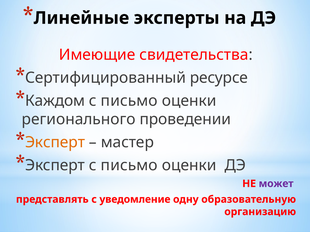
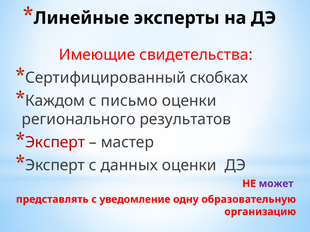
ресурсе: ресурсе -> скобках
проведении: проведении -> результатов
Эксперт at (55, 143) colour: orange -> red
Эксперт с письмо: письмо -> данных
